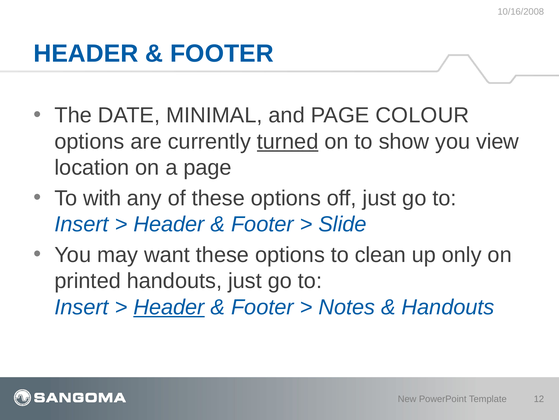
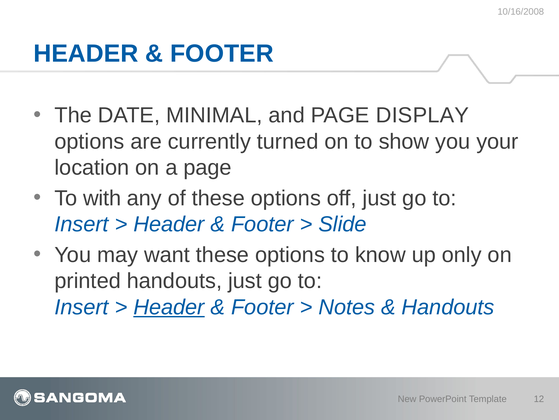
COLOUR: COLOUR -> DISPLAY
turned underline: present -> none
view: view -> your
clean: clean -> know
